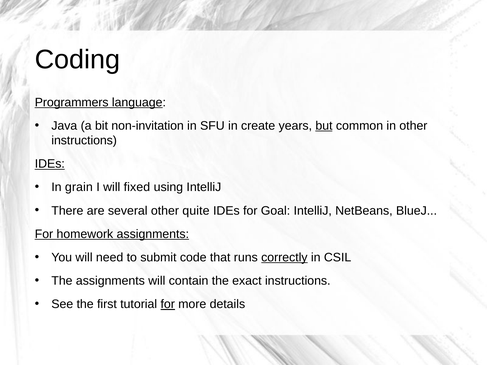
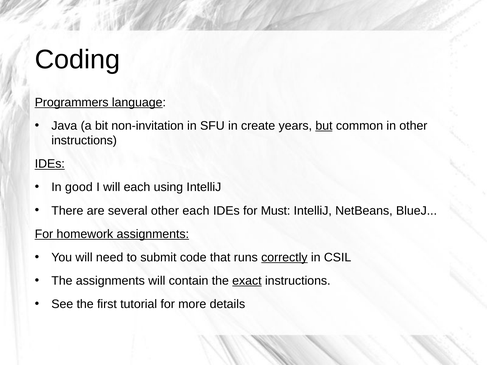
grain: grain -> good
will fixed: fixed -> each
other quite: quite -> each
Goal: Goal -> Must
exact underline: none -> present
for at (168, 304) underline: present -> none
